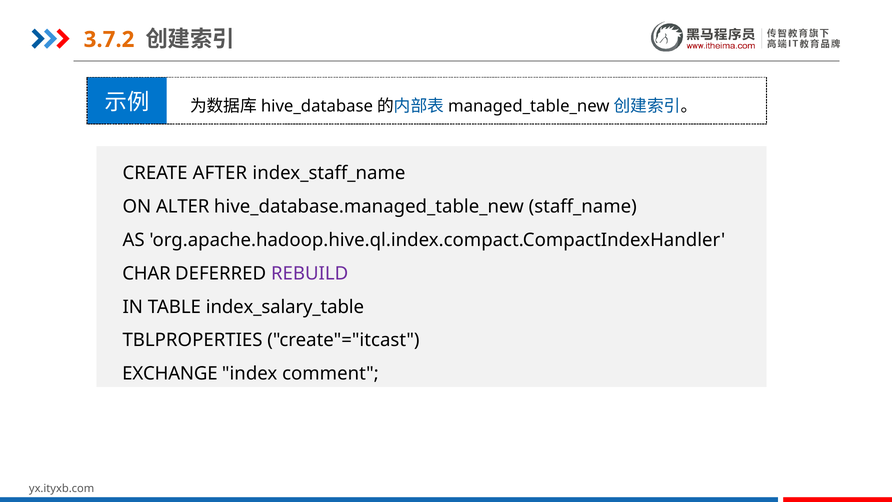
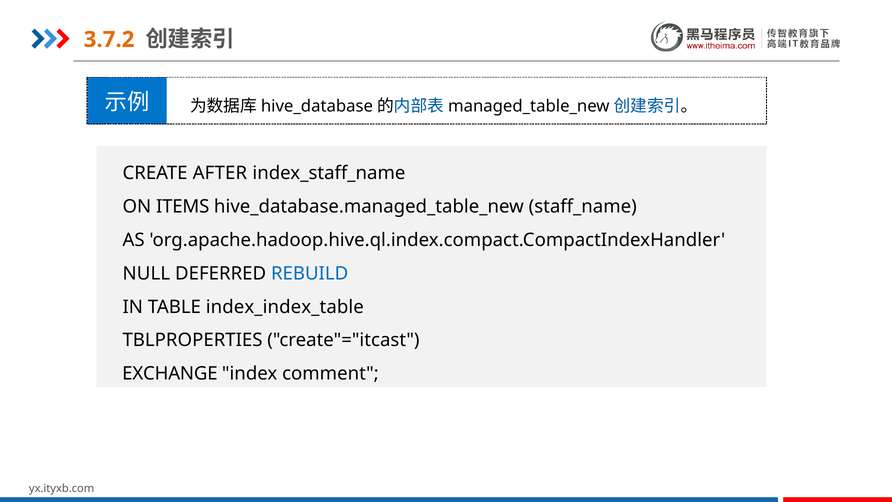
ALTER: ALTER -> ITEMS
CHAR: CHAR -> NULL
REBUILD colour: purple -> blue
index_salary_table: index_salary_table -> index_index_table
